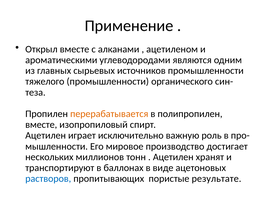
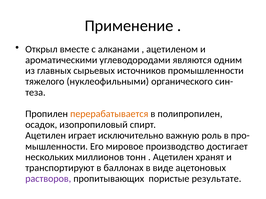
тяжелого промышленности: промышленности -> нуклеофильными
вместе at (41, 125): вместе -> осадок
растворов colour: blue -> purple
